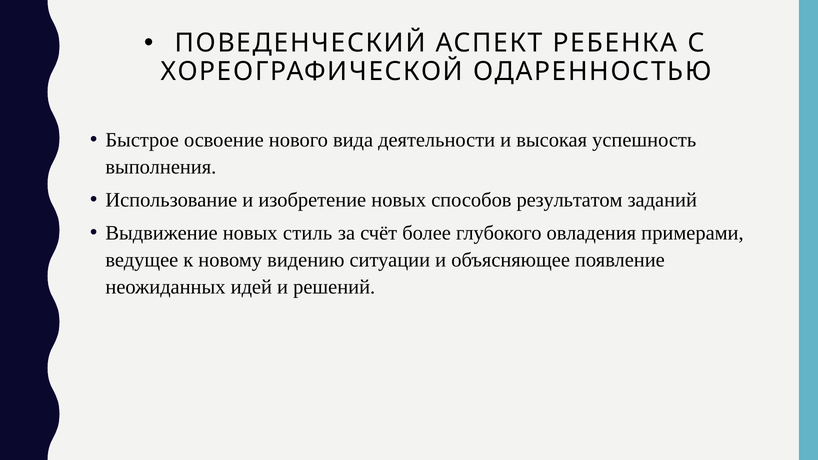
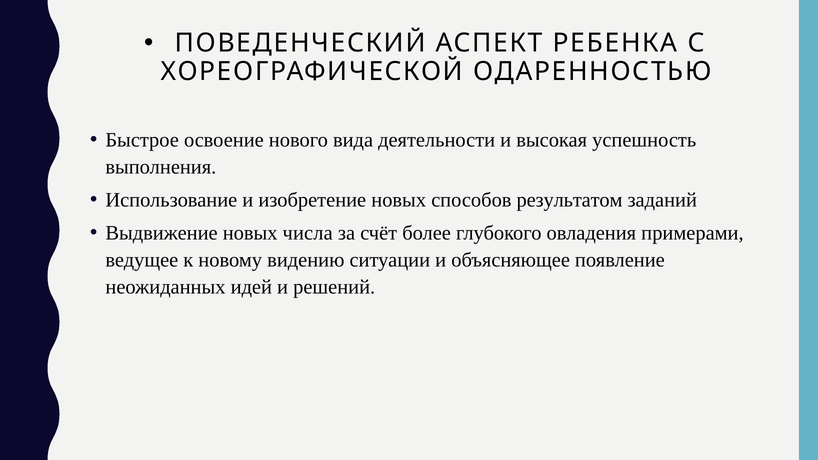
стиль: стиль -> числа
